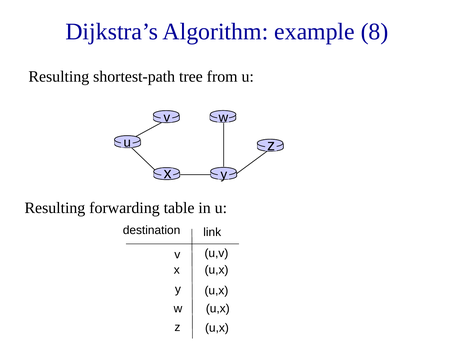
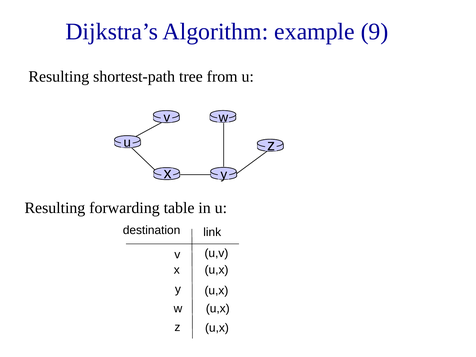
8: 8 -> 9
